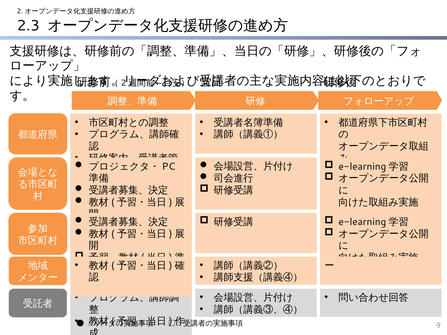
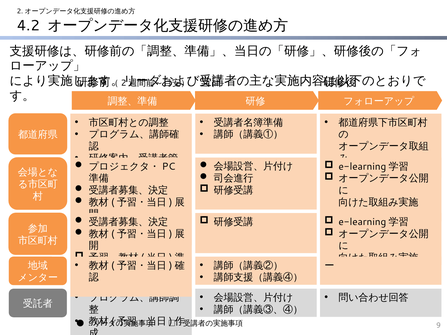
2.3: 2.3 -> 4.2
